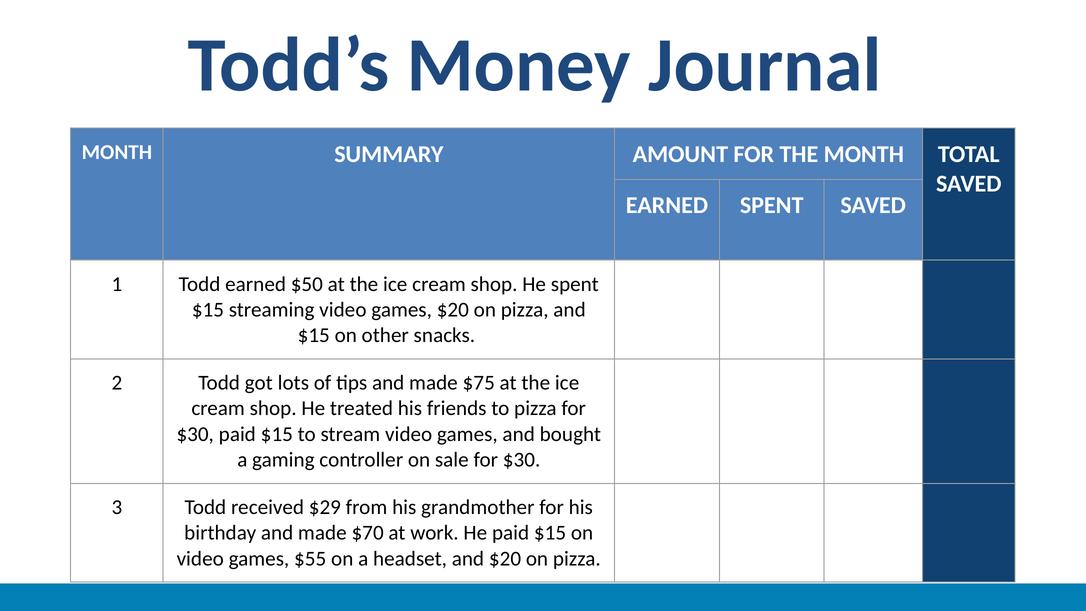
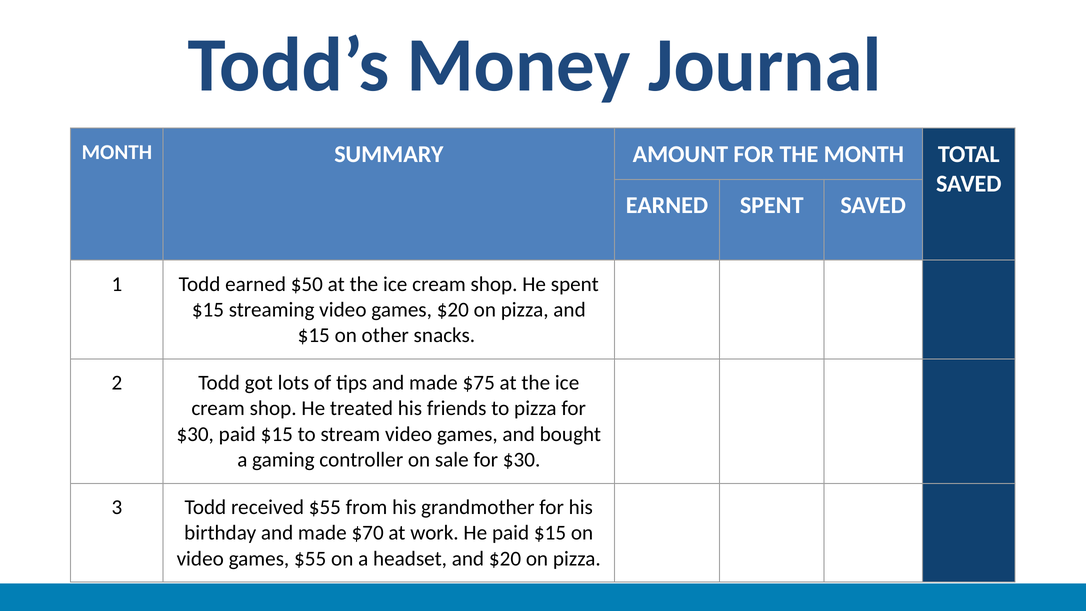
received $29: $29 -> $55
